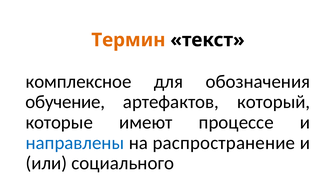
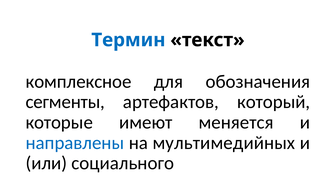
Термин colour: orange -> blue
обучение: обучение -> сегменты
процессе: процессе -> меняется
распространение: распространение -> мультимедийных
